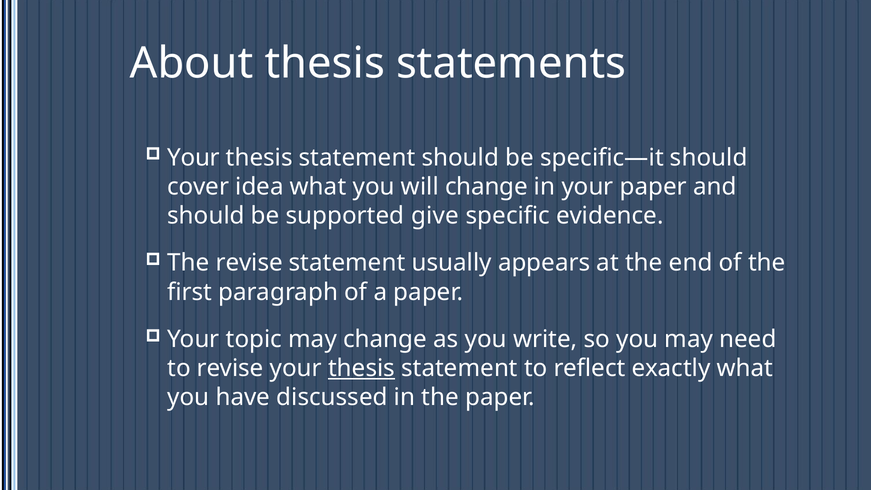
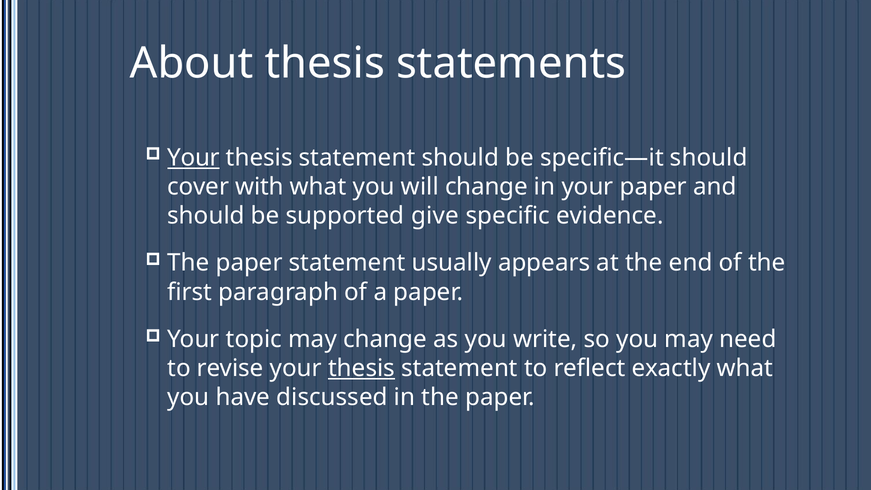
Your at (194, 158) underline: none -> present
idea: idea -> with
revise at (249, 263): revise -> paper
